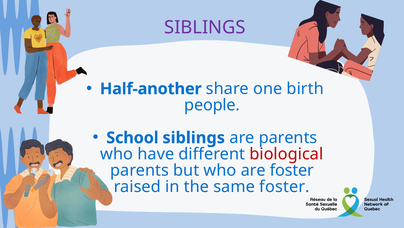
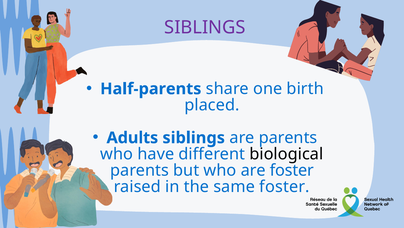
Half-another: Half-another -> Half-parents
people: people -> placed
School: School -> Adults
biological colour: red -> black
